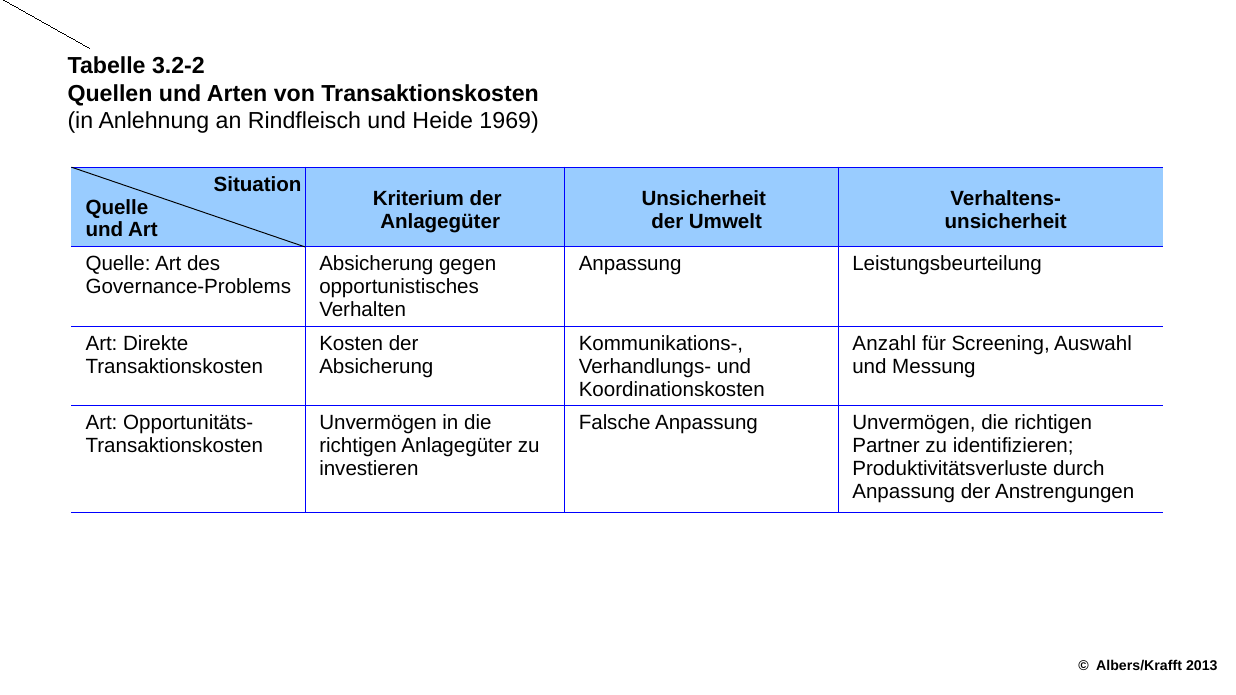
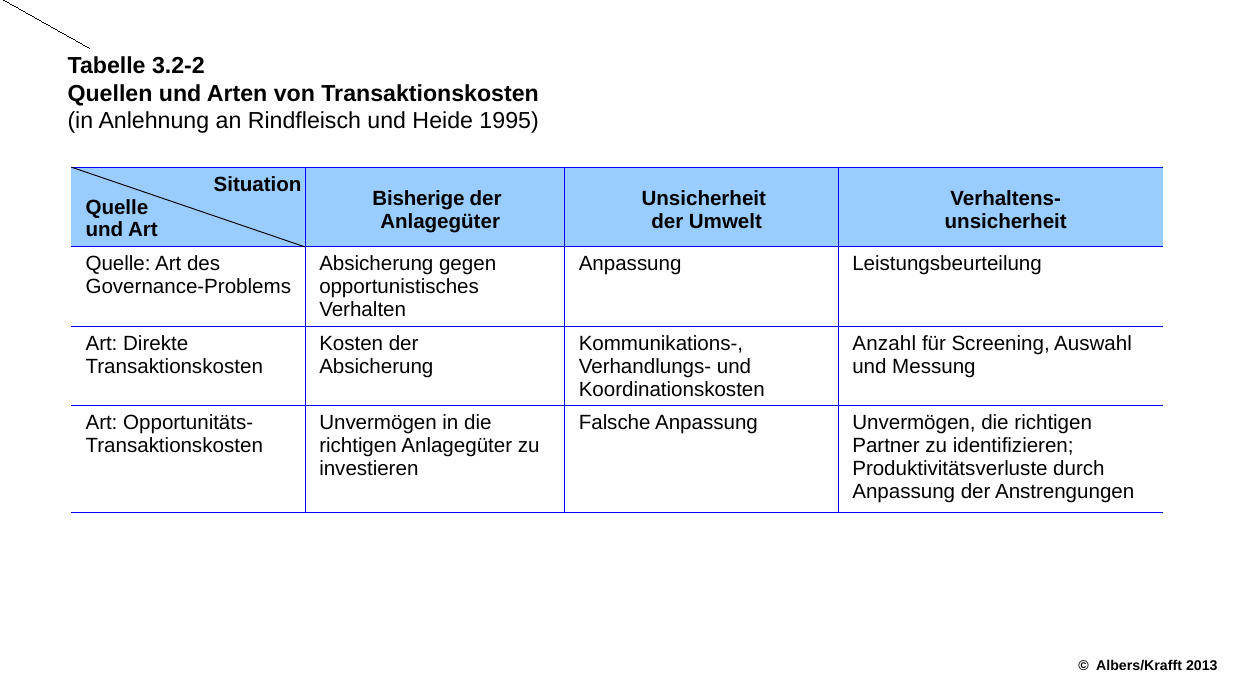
1969: 1969 -> 1995
Kriterium: Kriterium -> Bisherige
